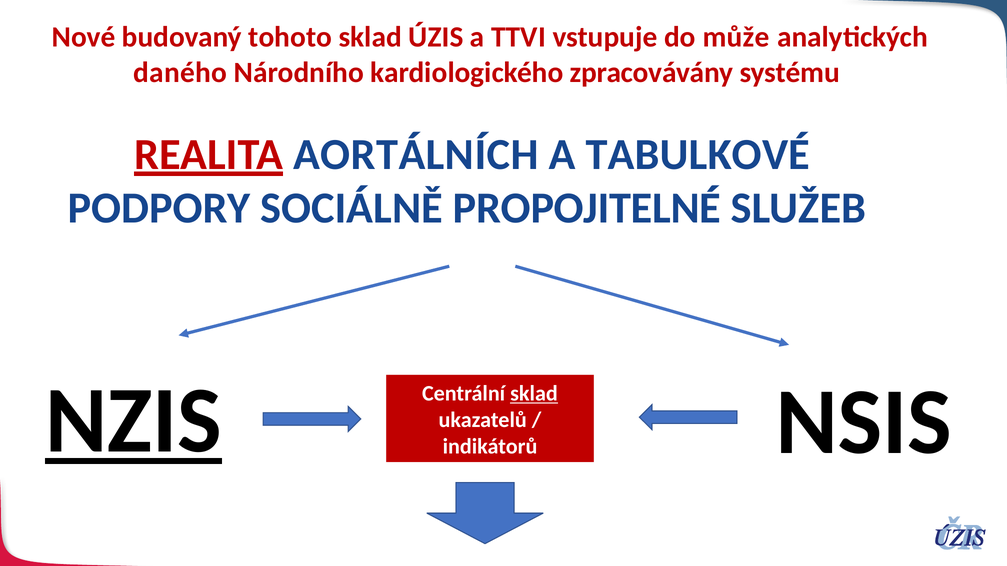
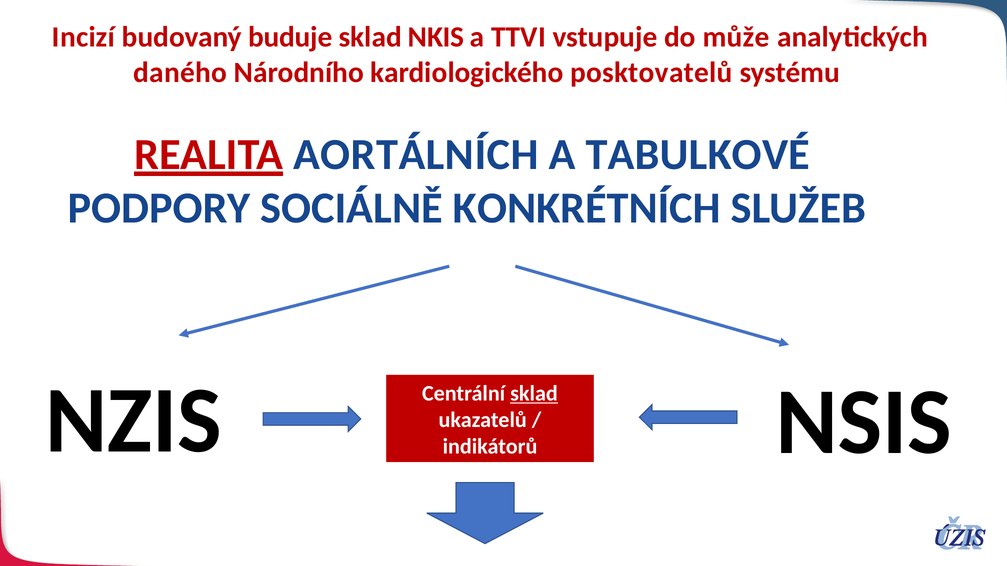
Nové: Nové -> Incizí
tohoto: tohoto -> buduje
ÚZIS: ÚZIS -> NKIS
zpracovávány: zpracovávány -> posktovatelů
PROPOJITELNÉ: PROPOJITELNÉ -> KONKRÉTNÍCH
NZIS underline: present -> none
